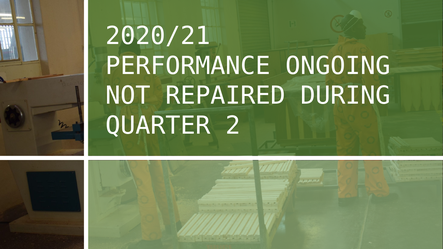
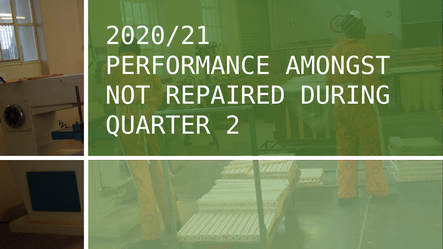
ONGOING: ONGOING -> AMONGST
